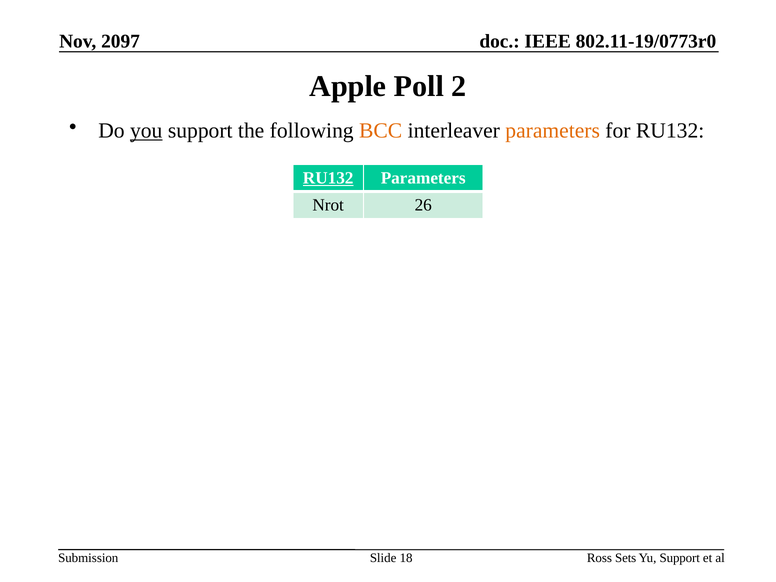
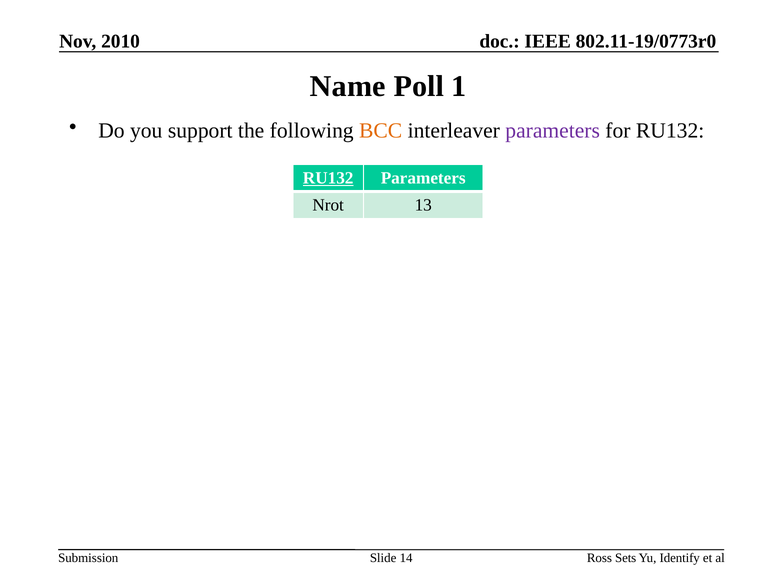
2097: 2097 -> 2010
Apple: Apple -> Name
2: 2 -> 1
you underline: present -> none
parameters at (553, 131) colour: orange -> purple
26: 26 -> 13
18: 18 -> 14
Yu Support: Support -> Identify
